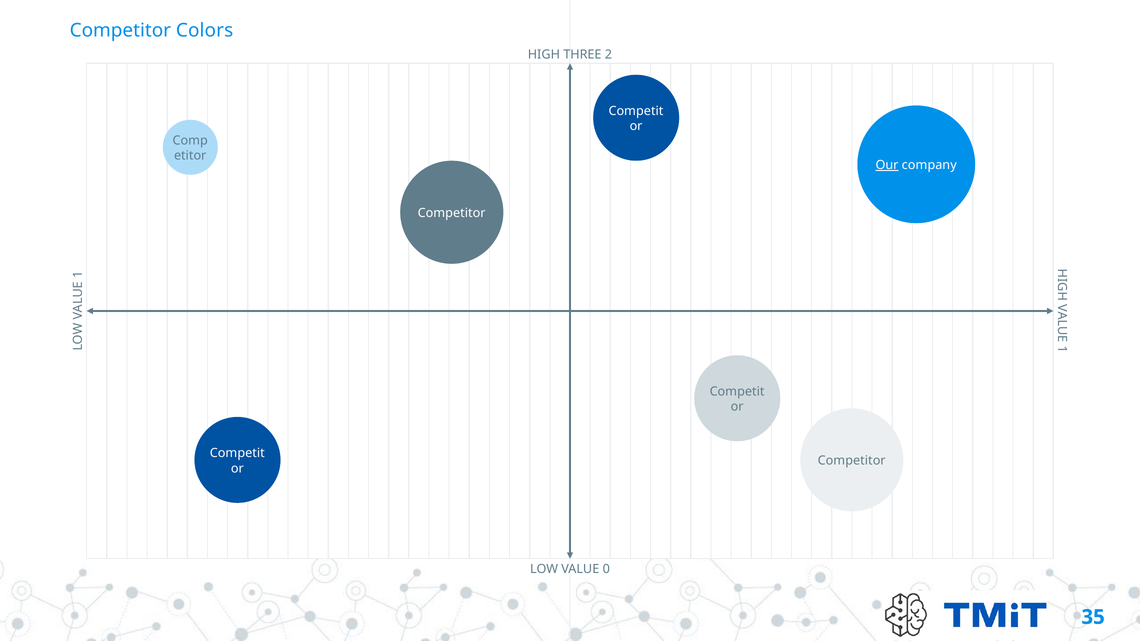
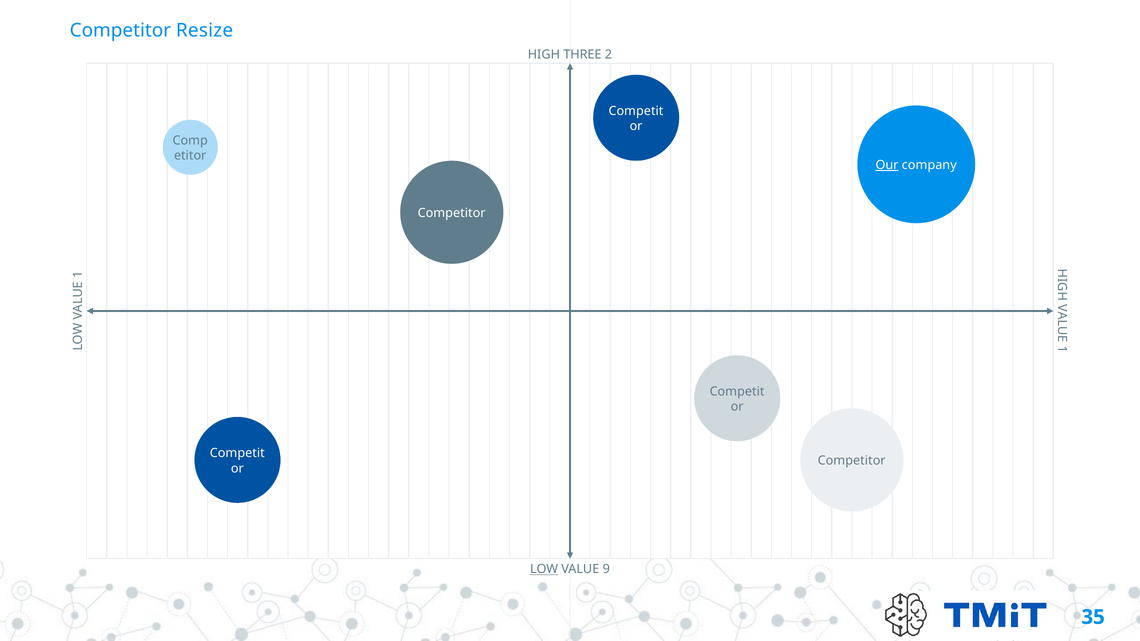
Colors: Colors -> Resize
LOW underline: none -> present
0: 0 -> 9
